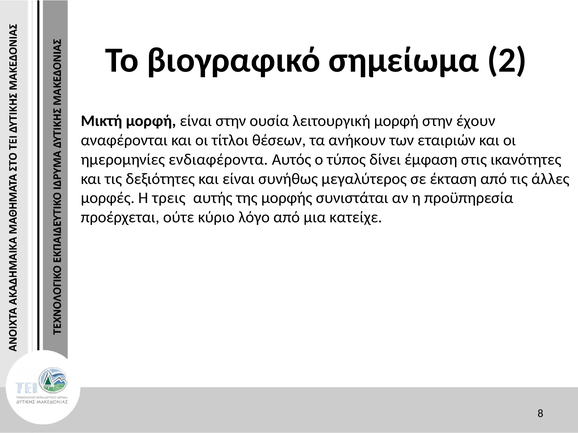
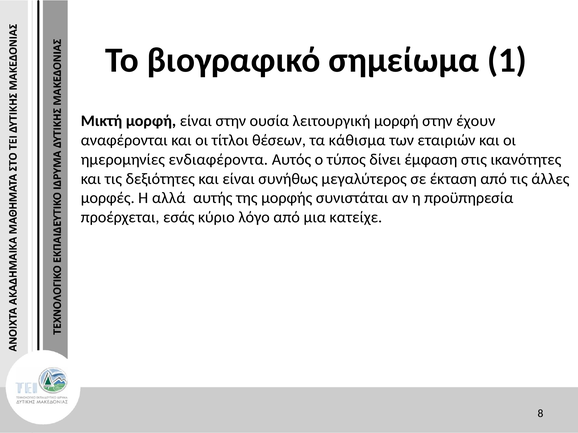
2: 2 -> 1
ανήκουν: ανήκουν -> κάθισμα
τρεις: τρεις -> αλλά
ούτε: ούτε -> εσάς
